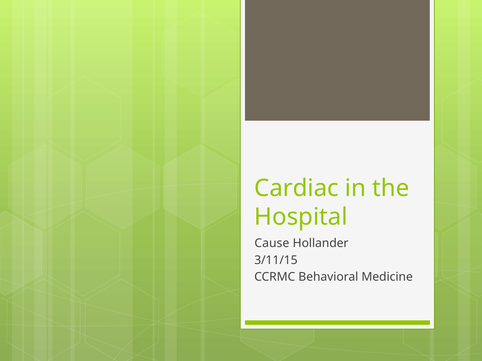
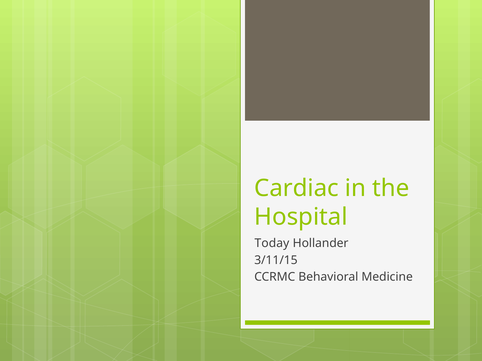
Cause: Cause -> Today
